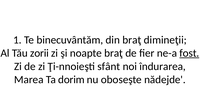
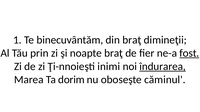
zorii: zorii -> prin
sfânt: sfânt -> inimi
îndurarea underline: none -> present
nădejde: nădejde -> căminul
